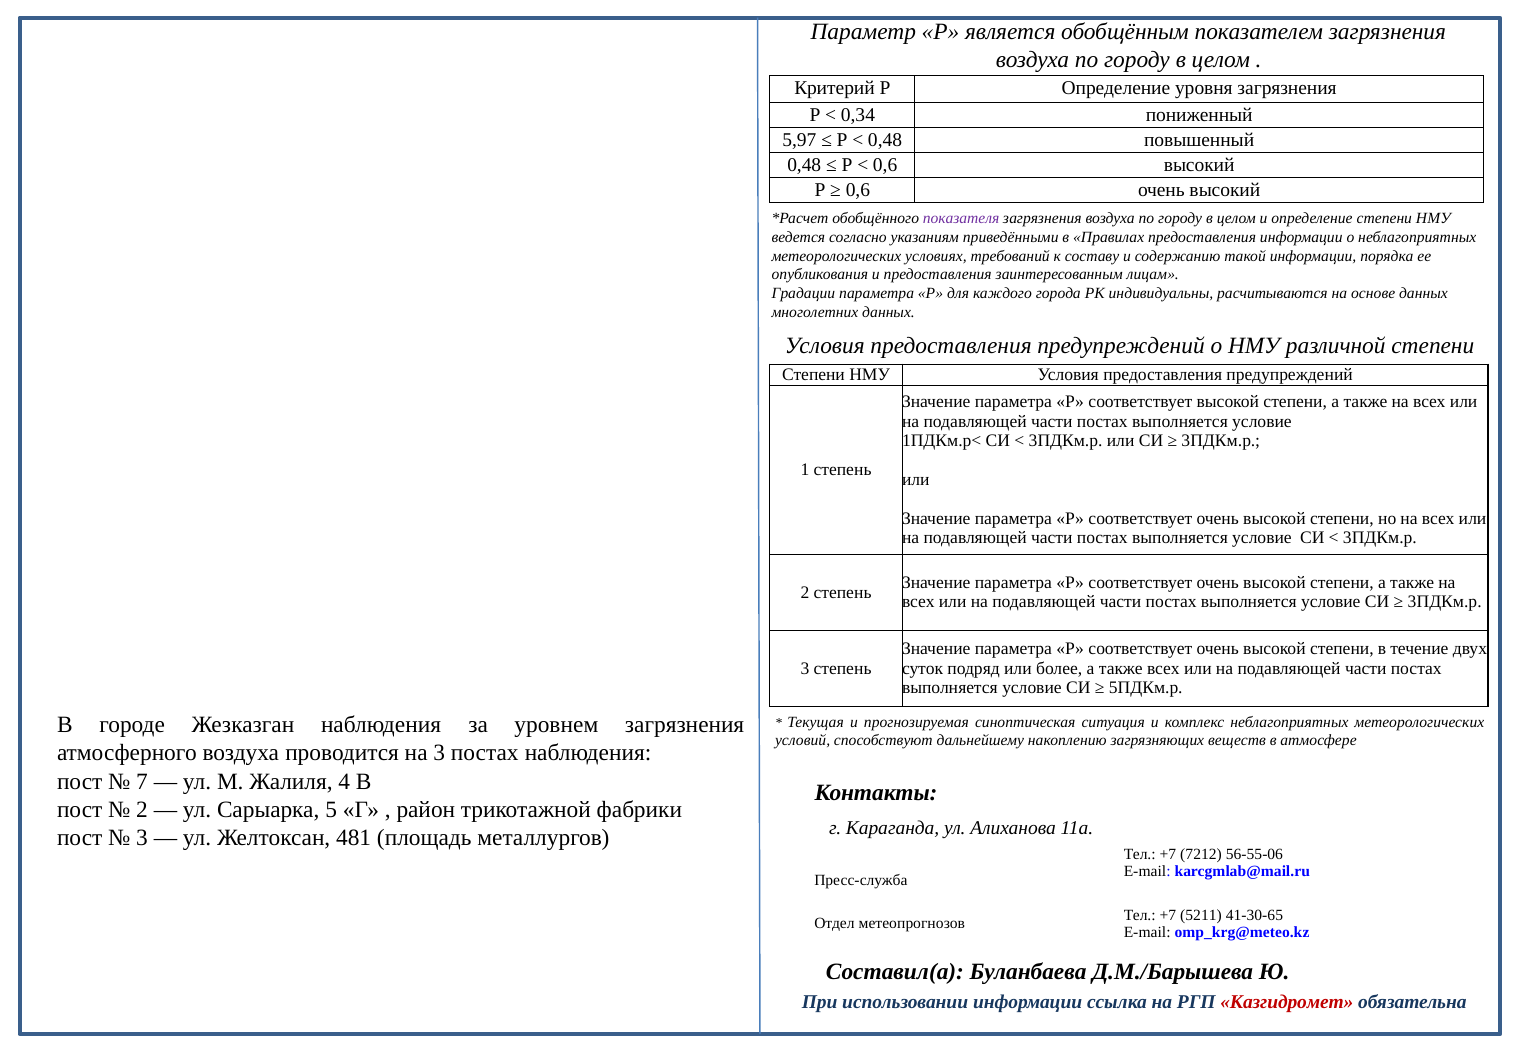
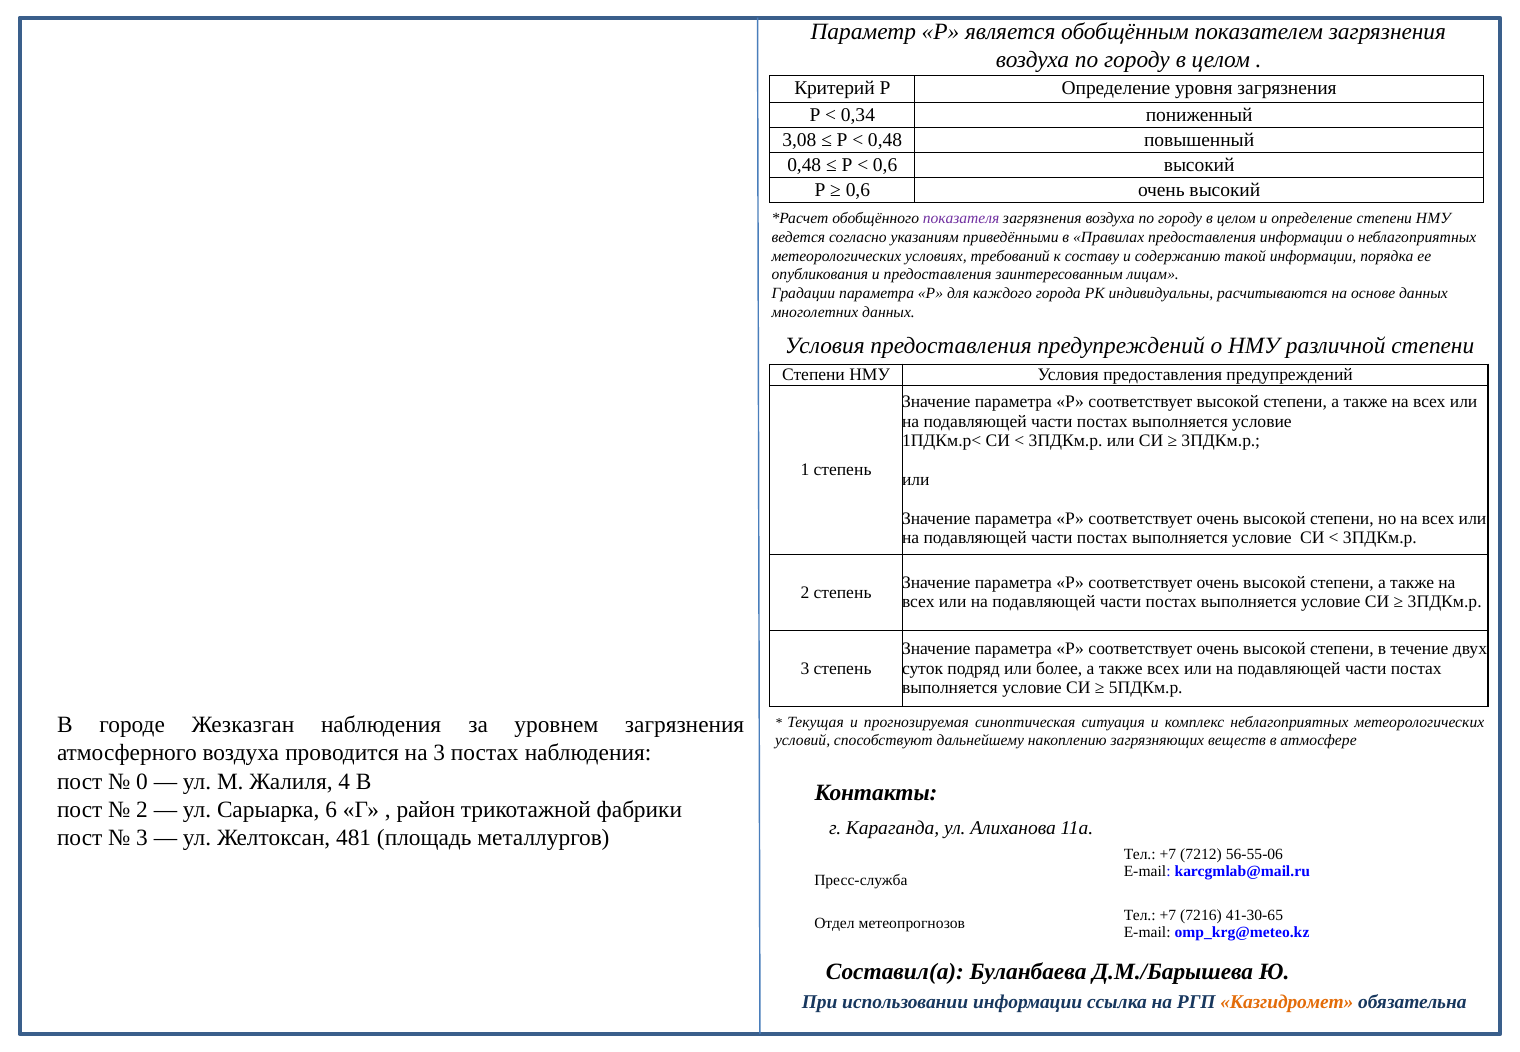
5,97: 5,97 -> 3,08
7: 7 -> 0
5: 5 -> 6
5211: 5211 -> 7216
Казгидромет colour: red -> orange
